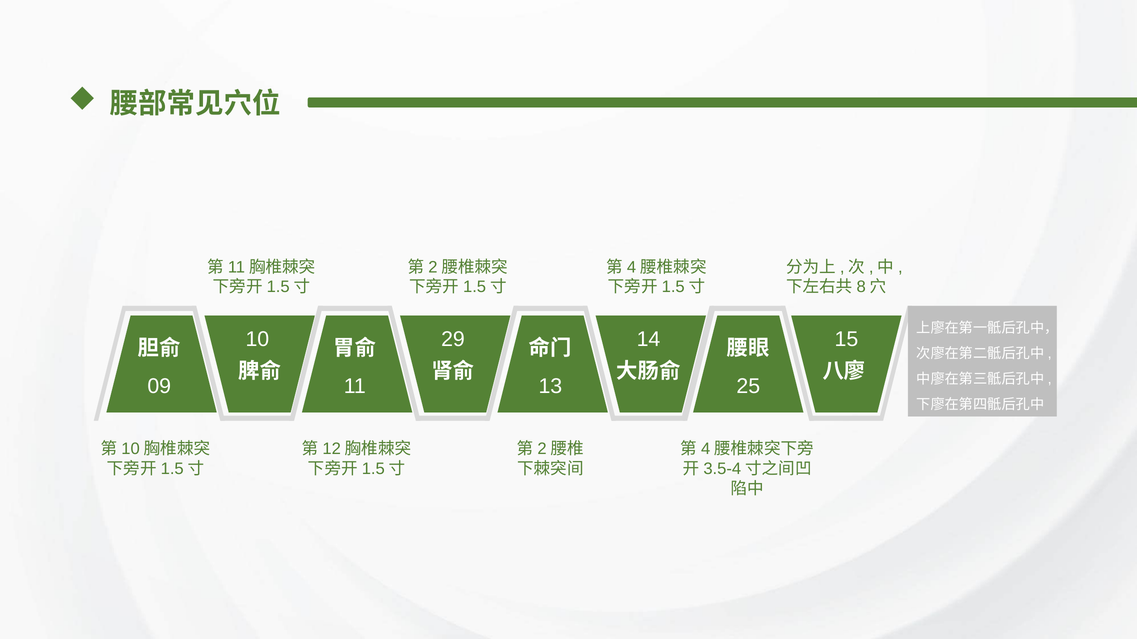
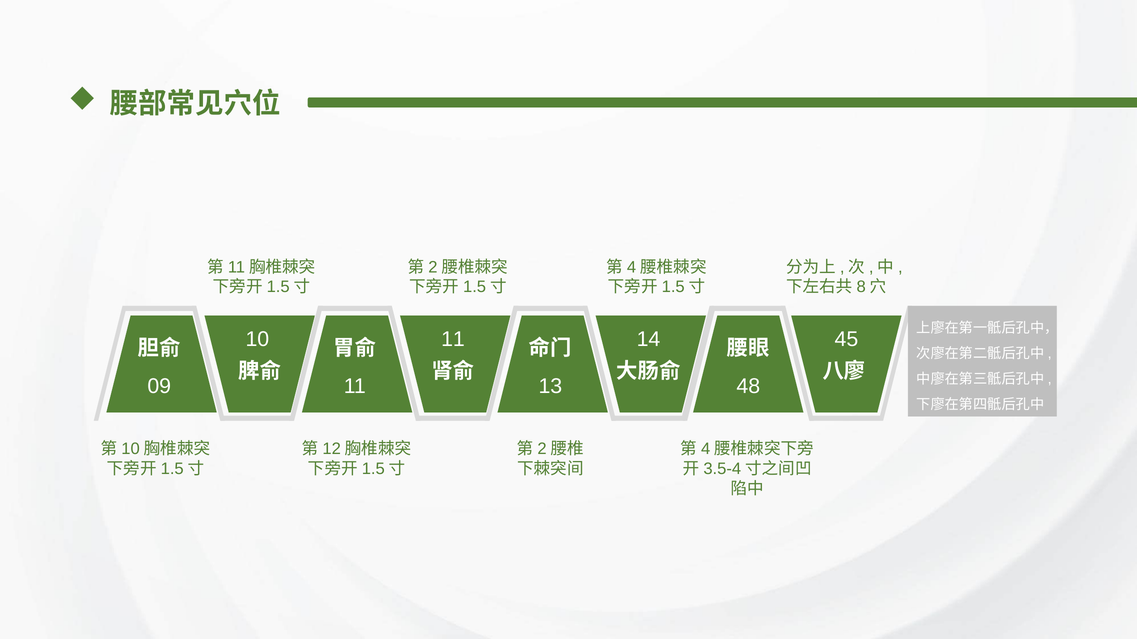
10 29: 29 -> 11
15: 15 -> 45
25: 25 -> 48
